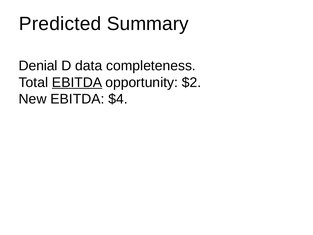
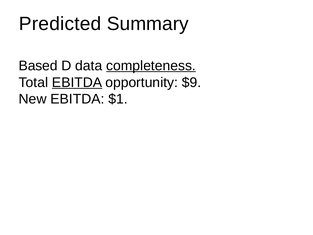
Denial: Denial -> Based
completeness underline: none -> present
$2: $2 -> $9
$4: $4 -> $1
